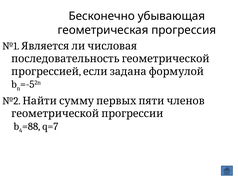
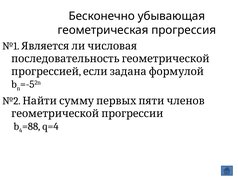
q=7: q=7 -> q=4
